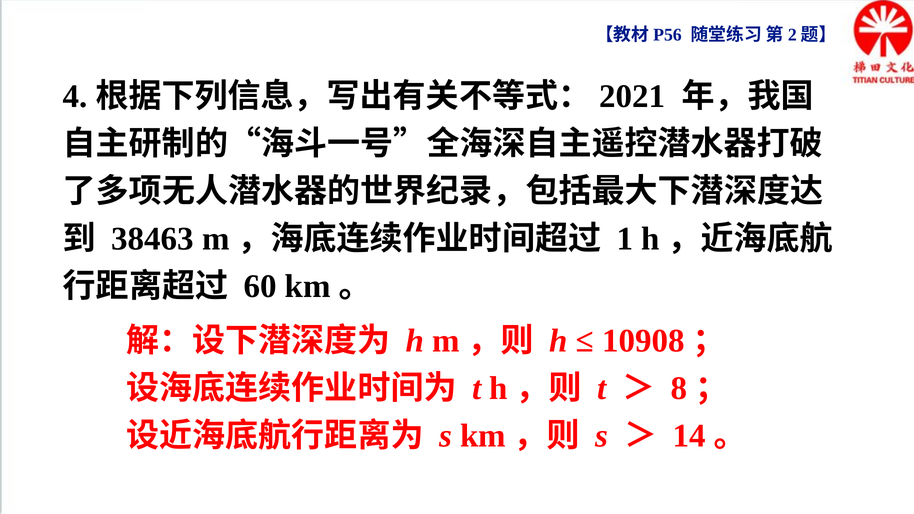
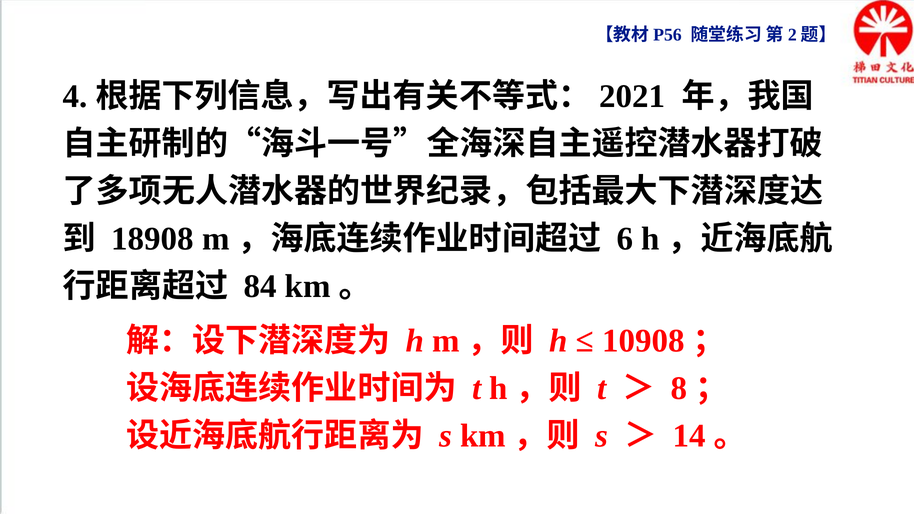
38463: 38463 -> 18908
1: 1 -> 6
60: 60 -> 84
